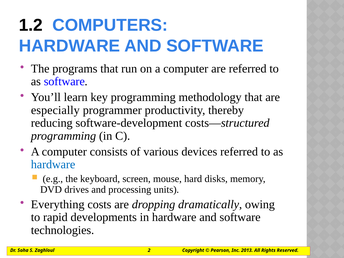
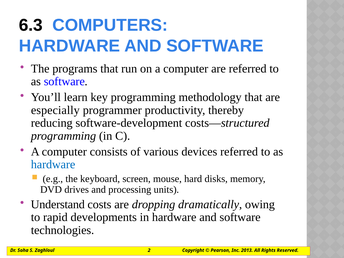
1.2: 1.2 -> 6.3
Everything: Everything -> Understand
